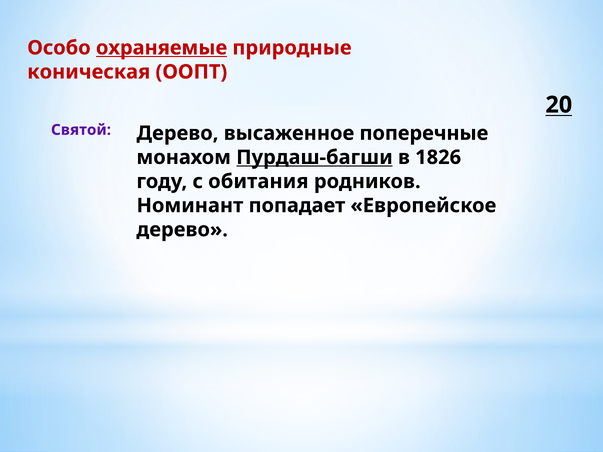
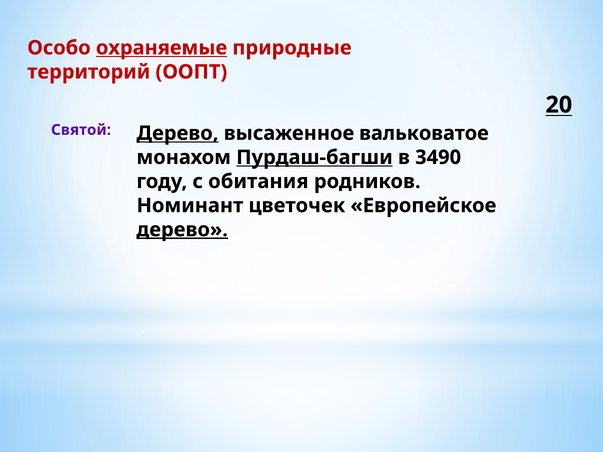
коническая: коническая -> территорий
Дерево at (177, 133) underline: none -> present
поперечные: поперечные -> вальковатое
1826: 1826 -> 3490
попадает: попадает -> цветочек
дерево at (182, 230) underline: none -> present
